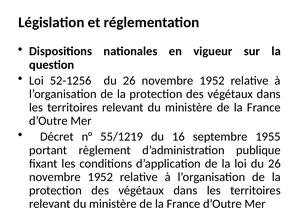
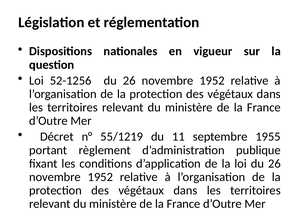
16: 16 -> 11
